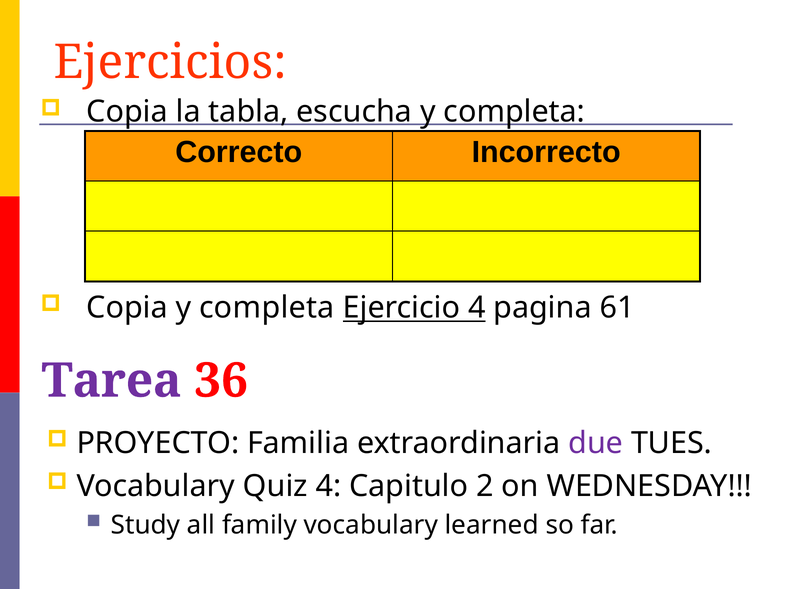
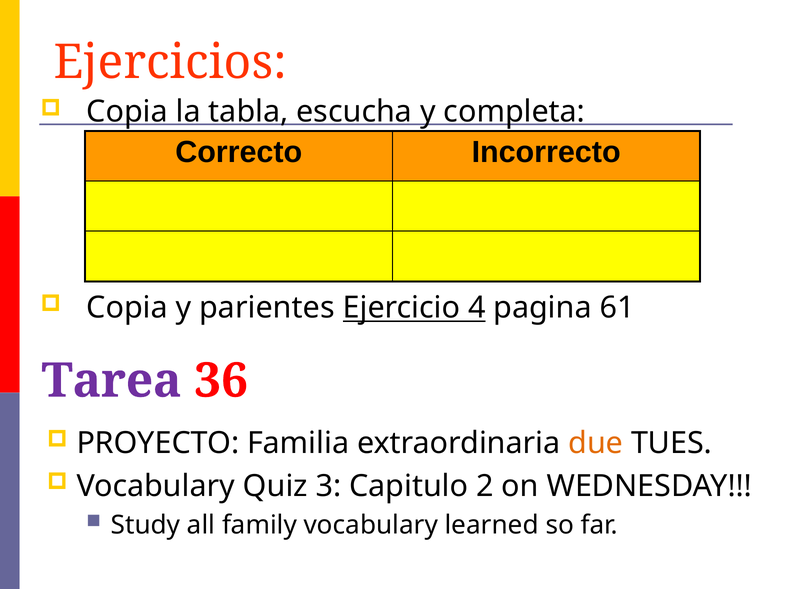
Copia y completa: completa -> parientes
due colour: purple -> orange
Quiz 4: 4 -> 3
